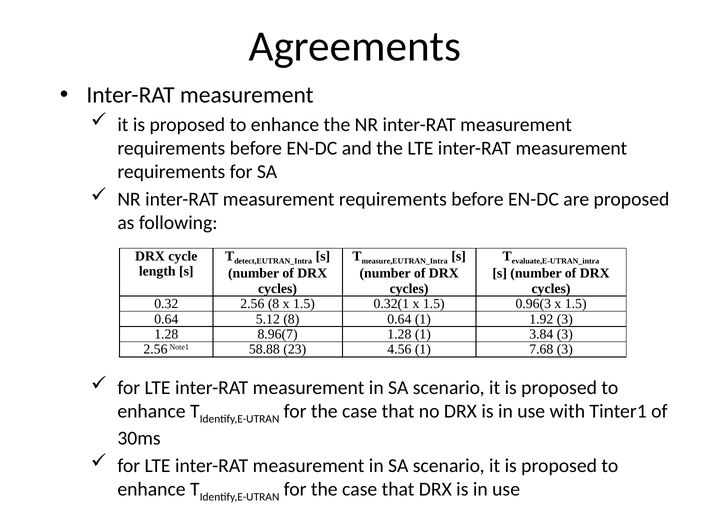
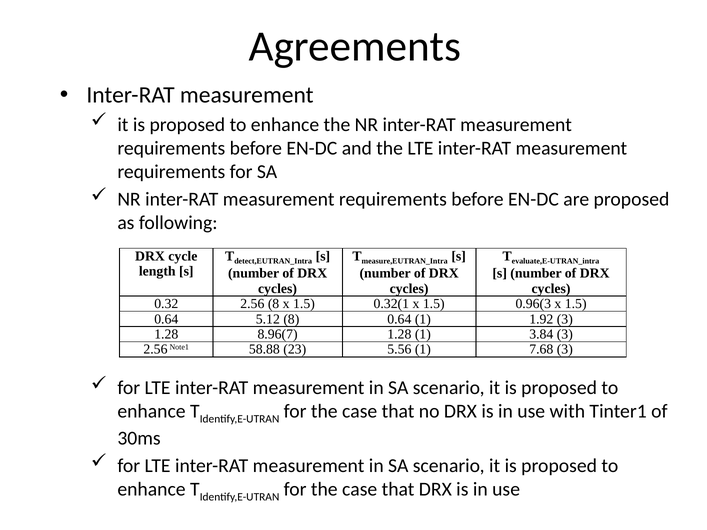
4.56: 4.56 -> 5.56
